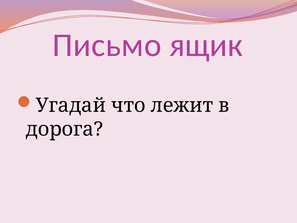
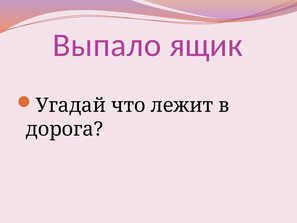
Письмо: Письмо -> Выпало
